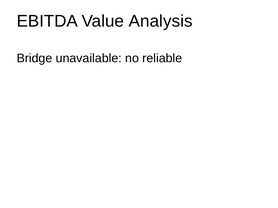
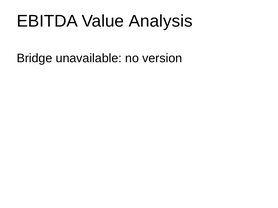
reliable: reliable -> version
